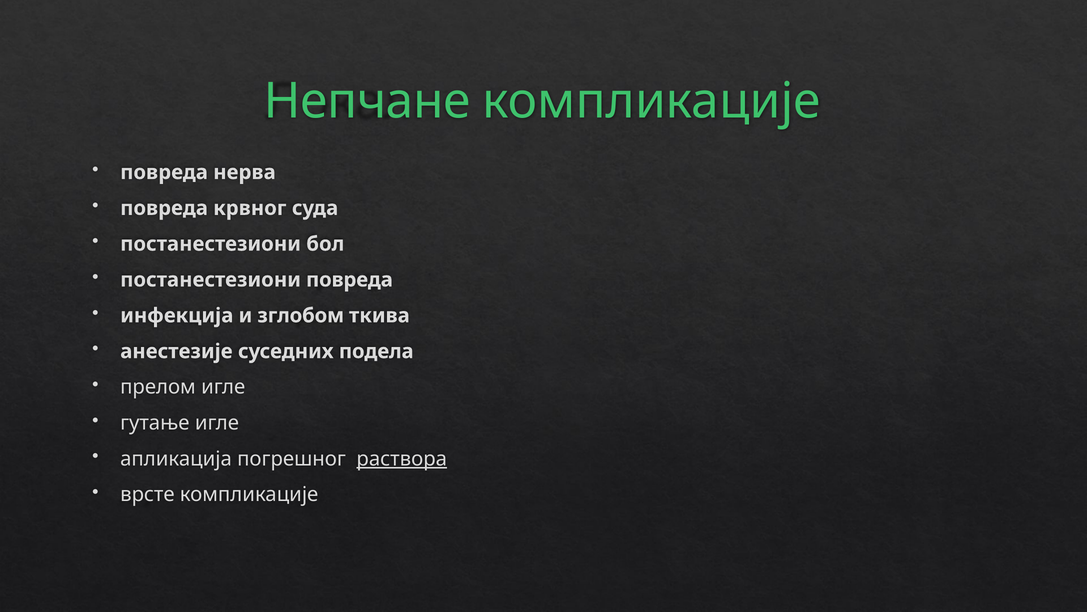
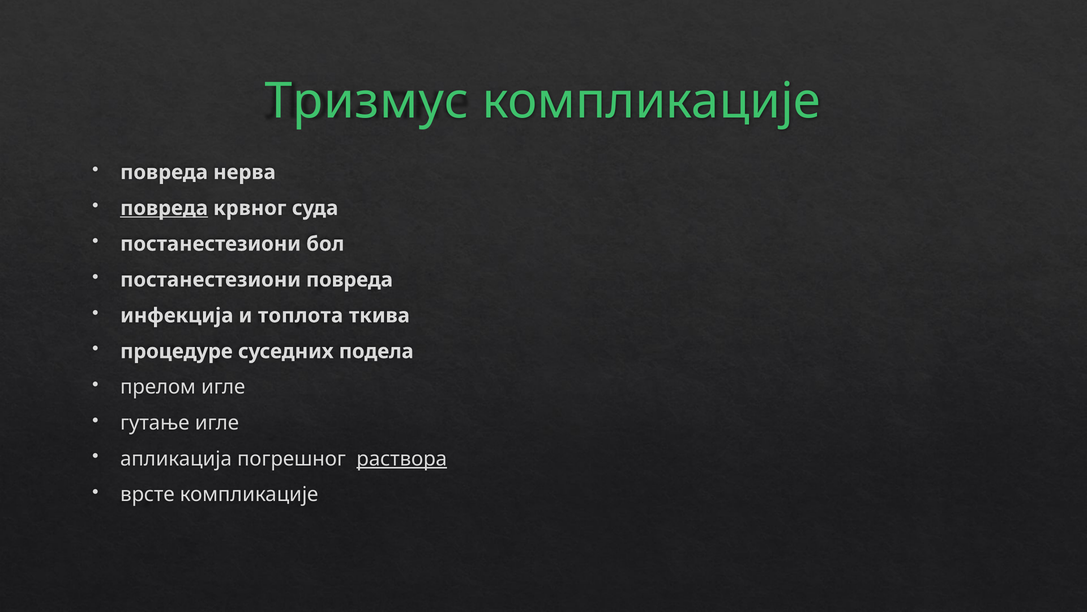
Непчане: Непчане -> Тризмус
повреда at (164, 208) underline: none -> present
зглобом: зглобом -> топлота
анестезије: анестезије -> процедуре
